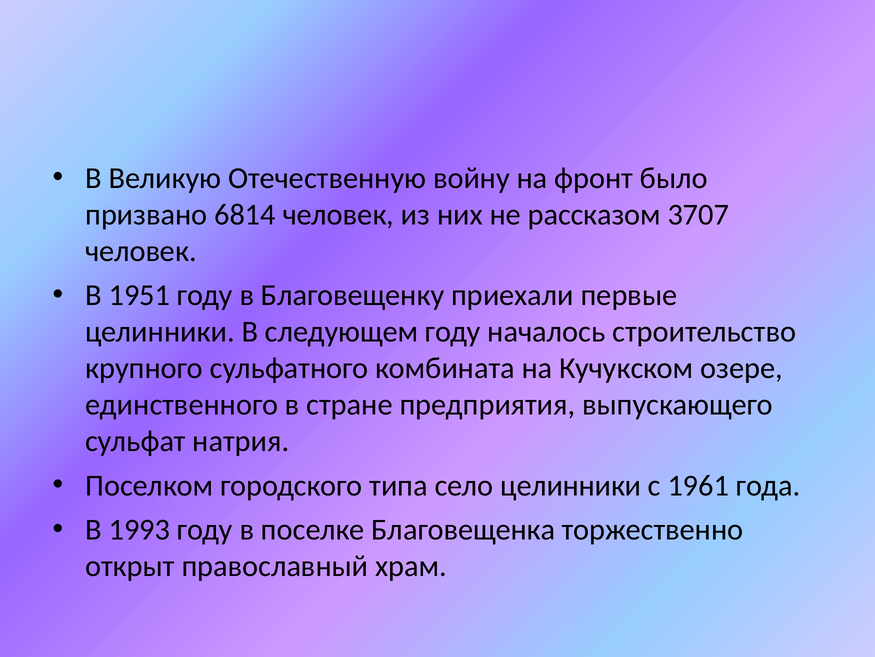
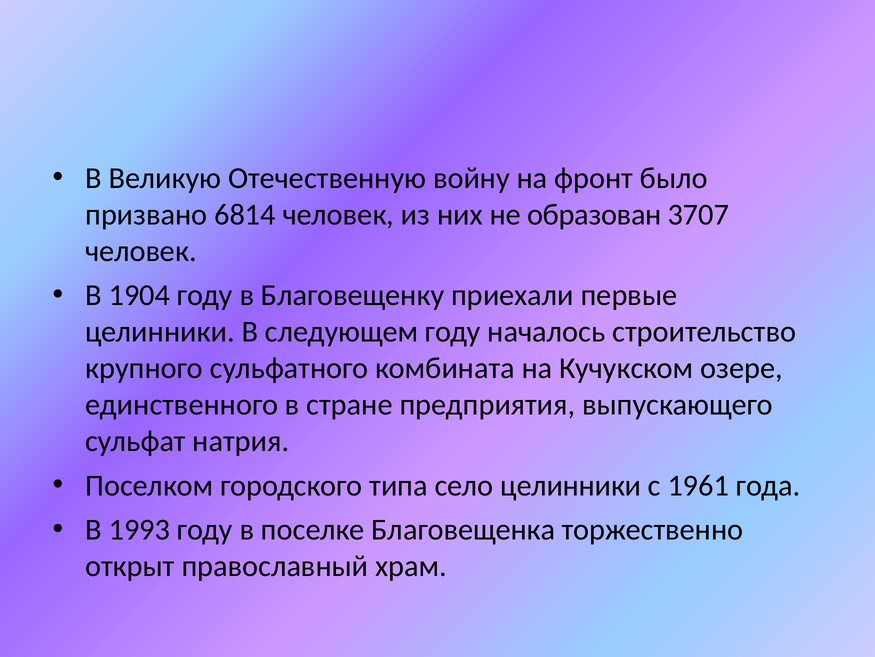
рассказом: рассказом -> образован
1951: 1951 -> 1904
